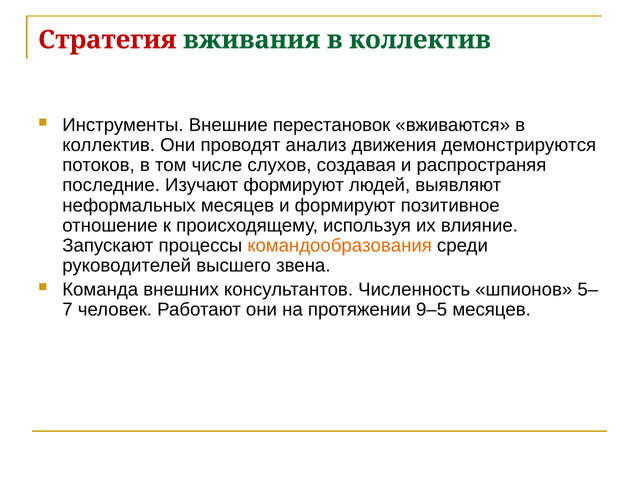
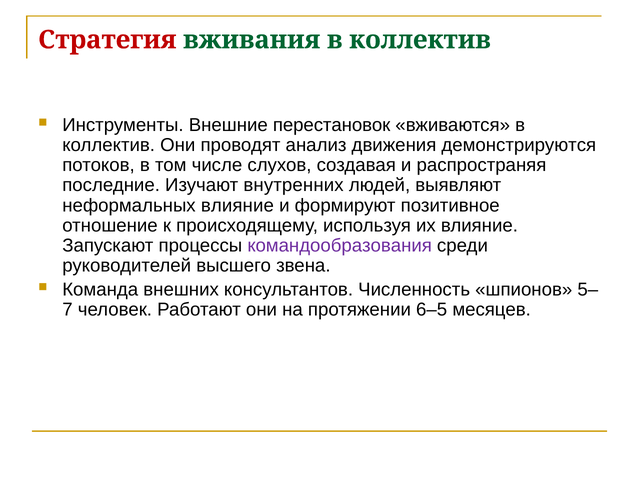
Изучают формируют: формируют -> внутренних
неформальных месяцев: месяцев -> влияние
командообразования colour: orange -> purple
9–5: 9–5 -> 6–5
